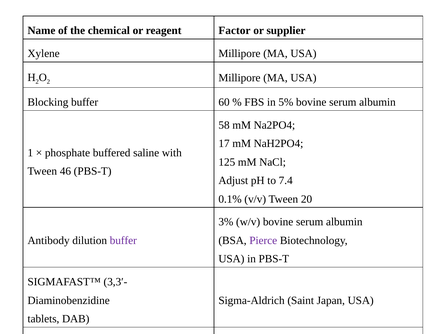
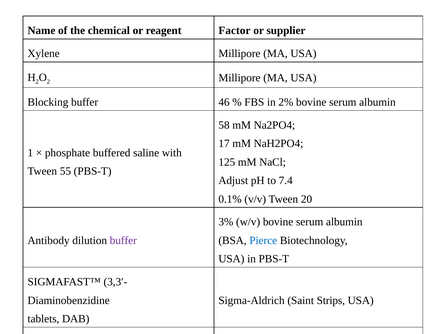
60: 60 -> 46
5%: 5% -> 2%
46: 46 -> 55
Pierce colour: purple -> blue
Japan: Japan -> Strips
